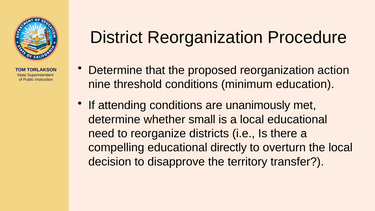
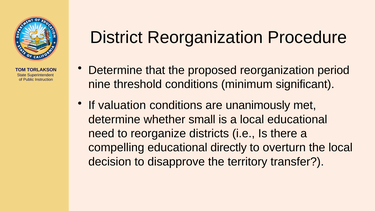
action: action -> period
education: education -> significant
attending: attending -> valuation
